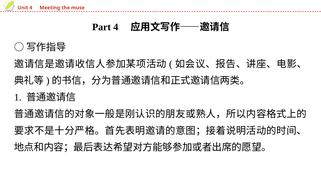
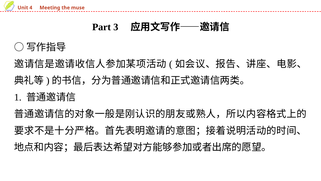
Part 4: 4 -> 3
